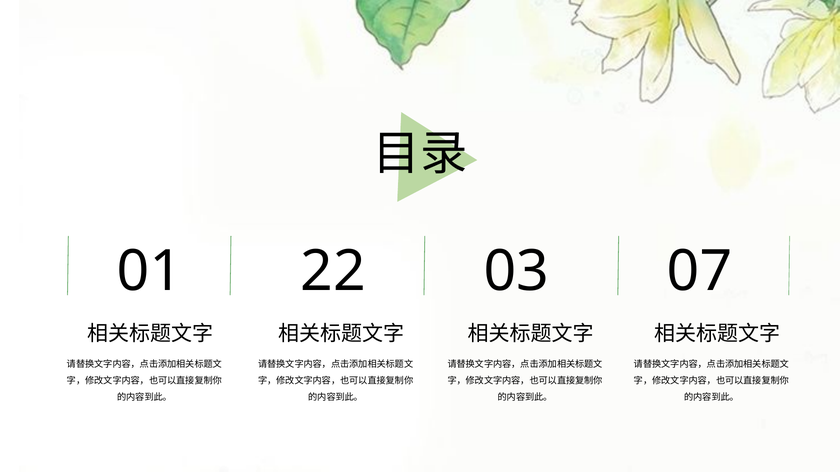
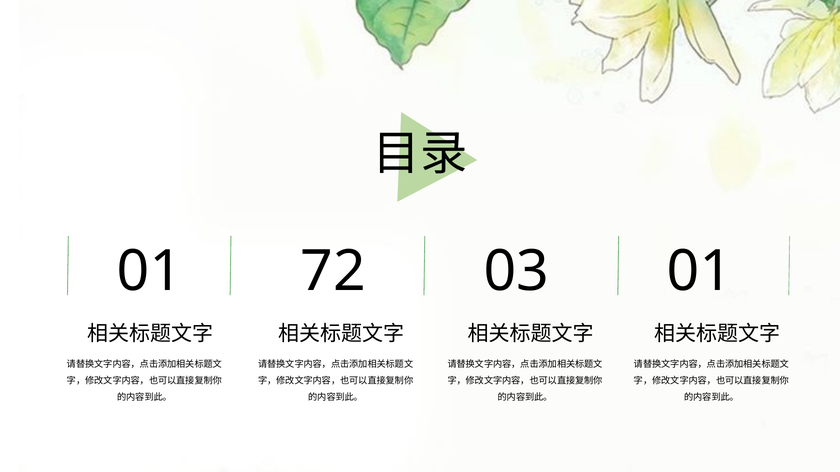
22: 22 -> 72
03 07: 07 -> 01
